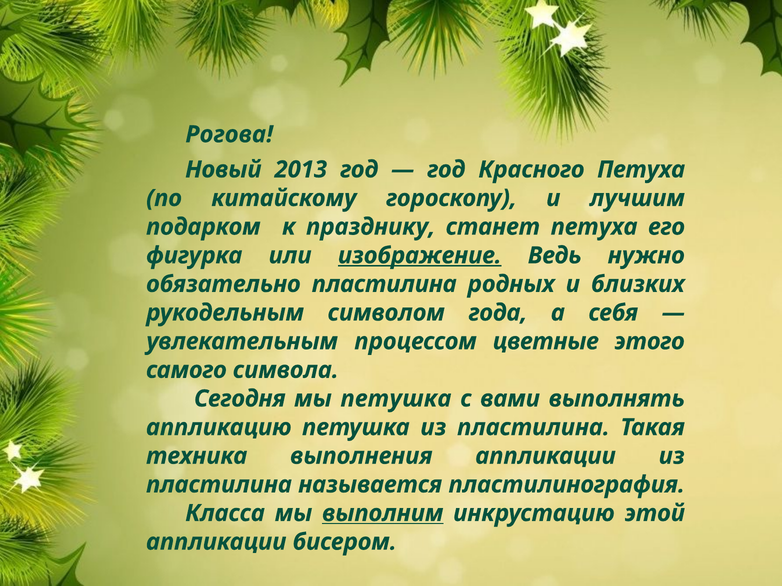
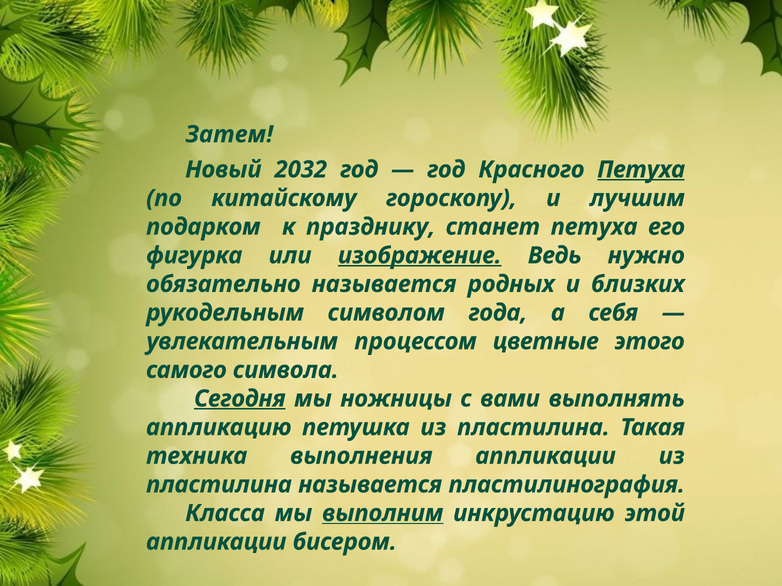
Рогова: Рогова -> Затем
2013: 2013 -> 2032
Петуха at (641, 170) underline: none -> present
обязательно пластилина: пластилина -> называется
Сегодня underline: none -> present
мы петушка: петушка -> ножницы
